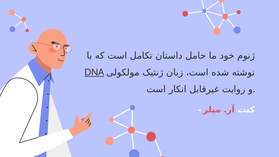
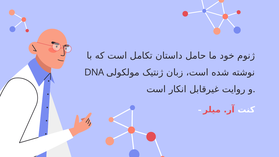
DNA underline: present -> none
